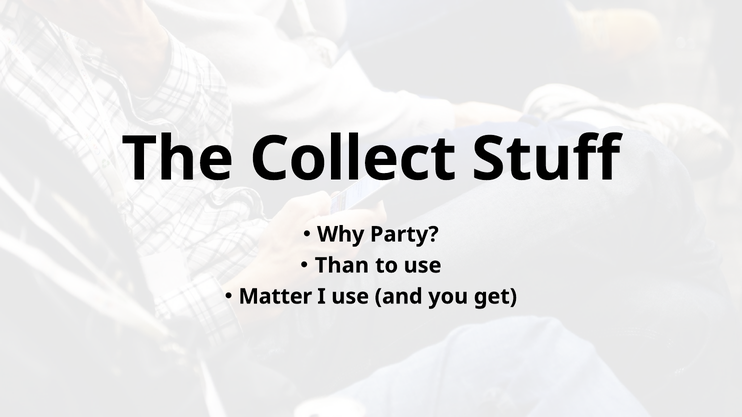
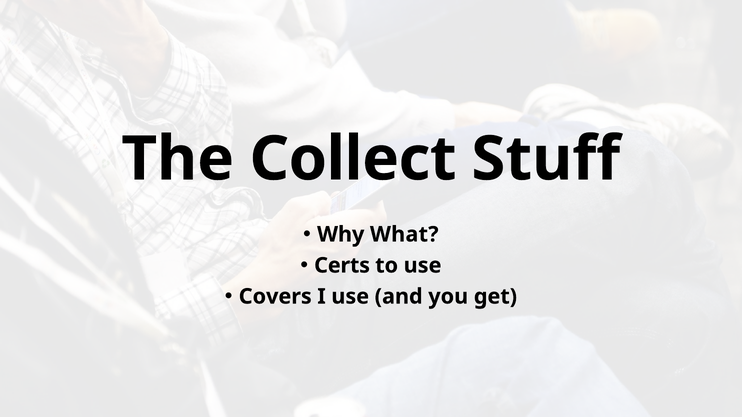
Party: Party -> What
Than: Than -> Certs
Matter: Matter -> Covers
